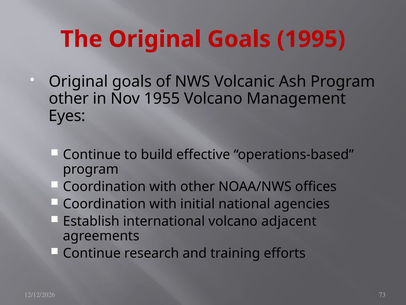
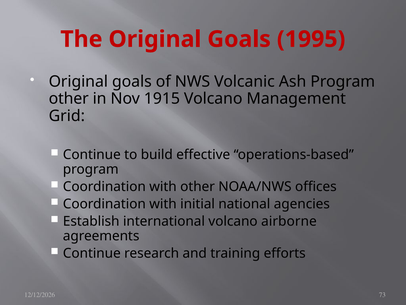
1955: 1955 -> 1915
Eyes: Eyes -> Grid
adjacent: adjacent -> airborne
